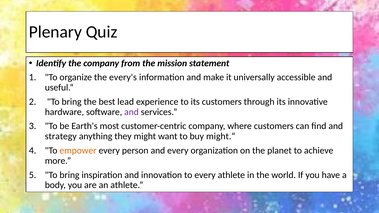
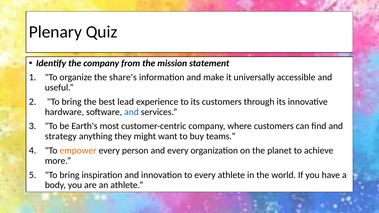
every's: every's -> share's
and at (131, 112) colour: purple -> blue
might.“: might.“ -> teams.“
